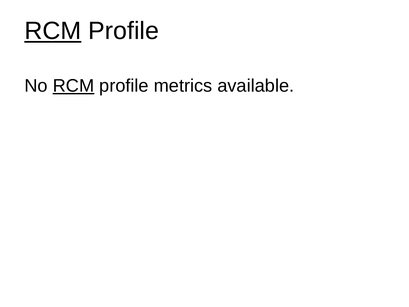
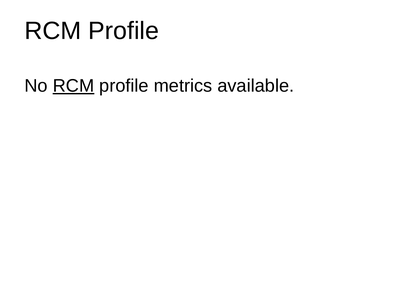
RCM at (53, 31) underline: present -> none
